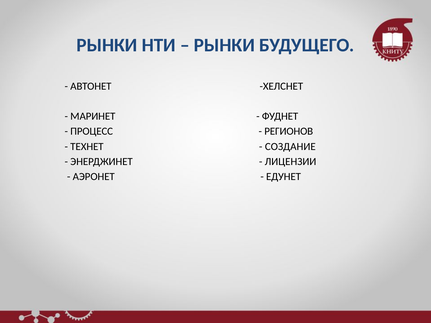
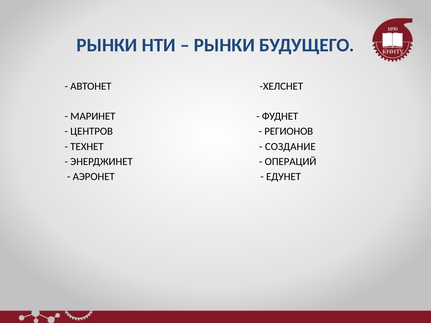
ПРОЦЕСС: ПРОЦЕСС -> ЦЕНТРОВ
ЛИЦЕНЗИИ: ЛИЦЕНЗИИ -> ОПЕРАЦИЙ
